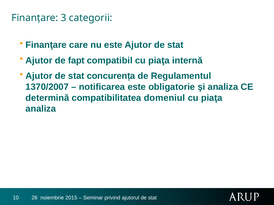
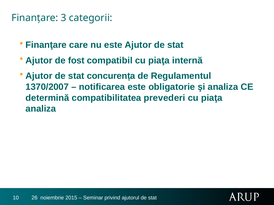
fapt: fapt -> fost
domeniul: domeniul -> prevederi
